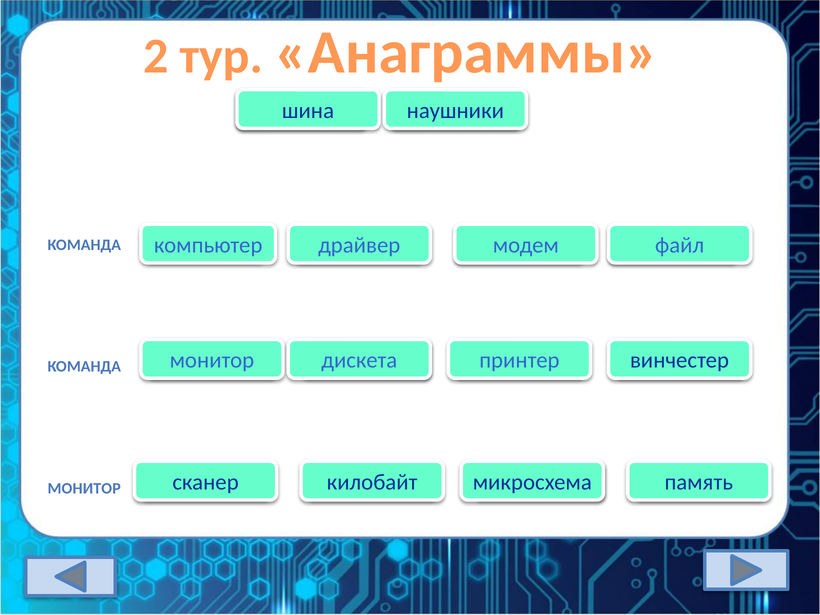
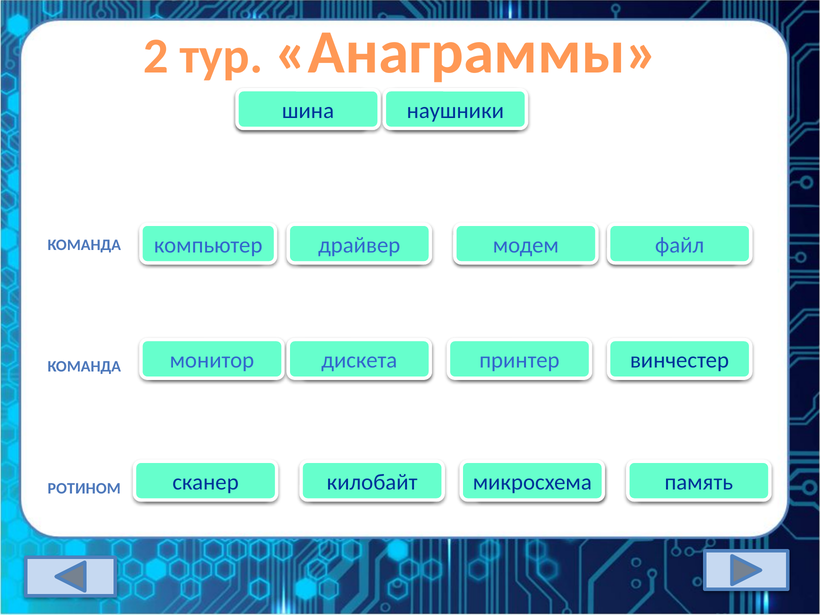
МОНИТОР at (84, 488): МОНИТОР -> РОТИНОМ
